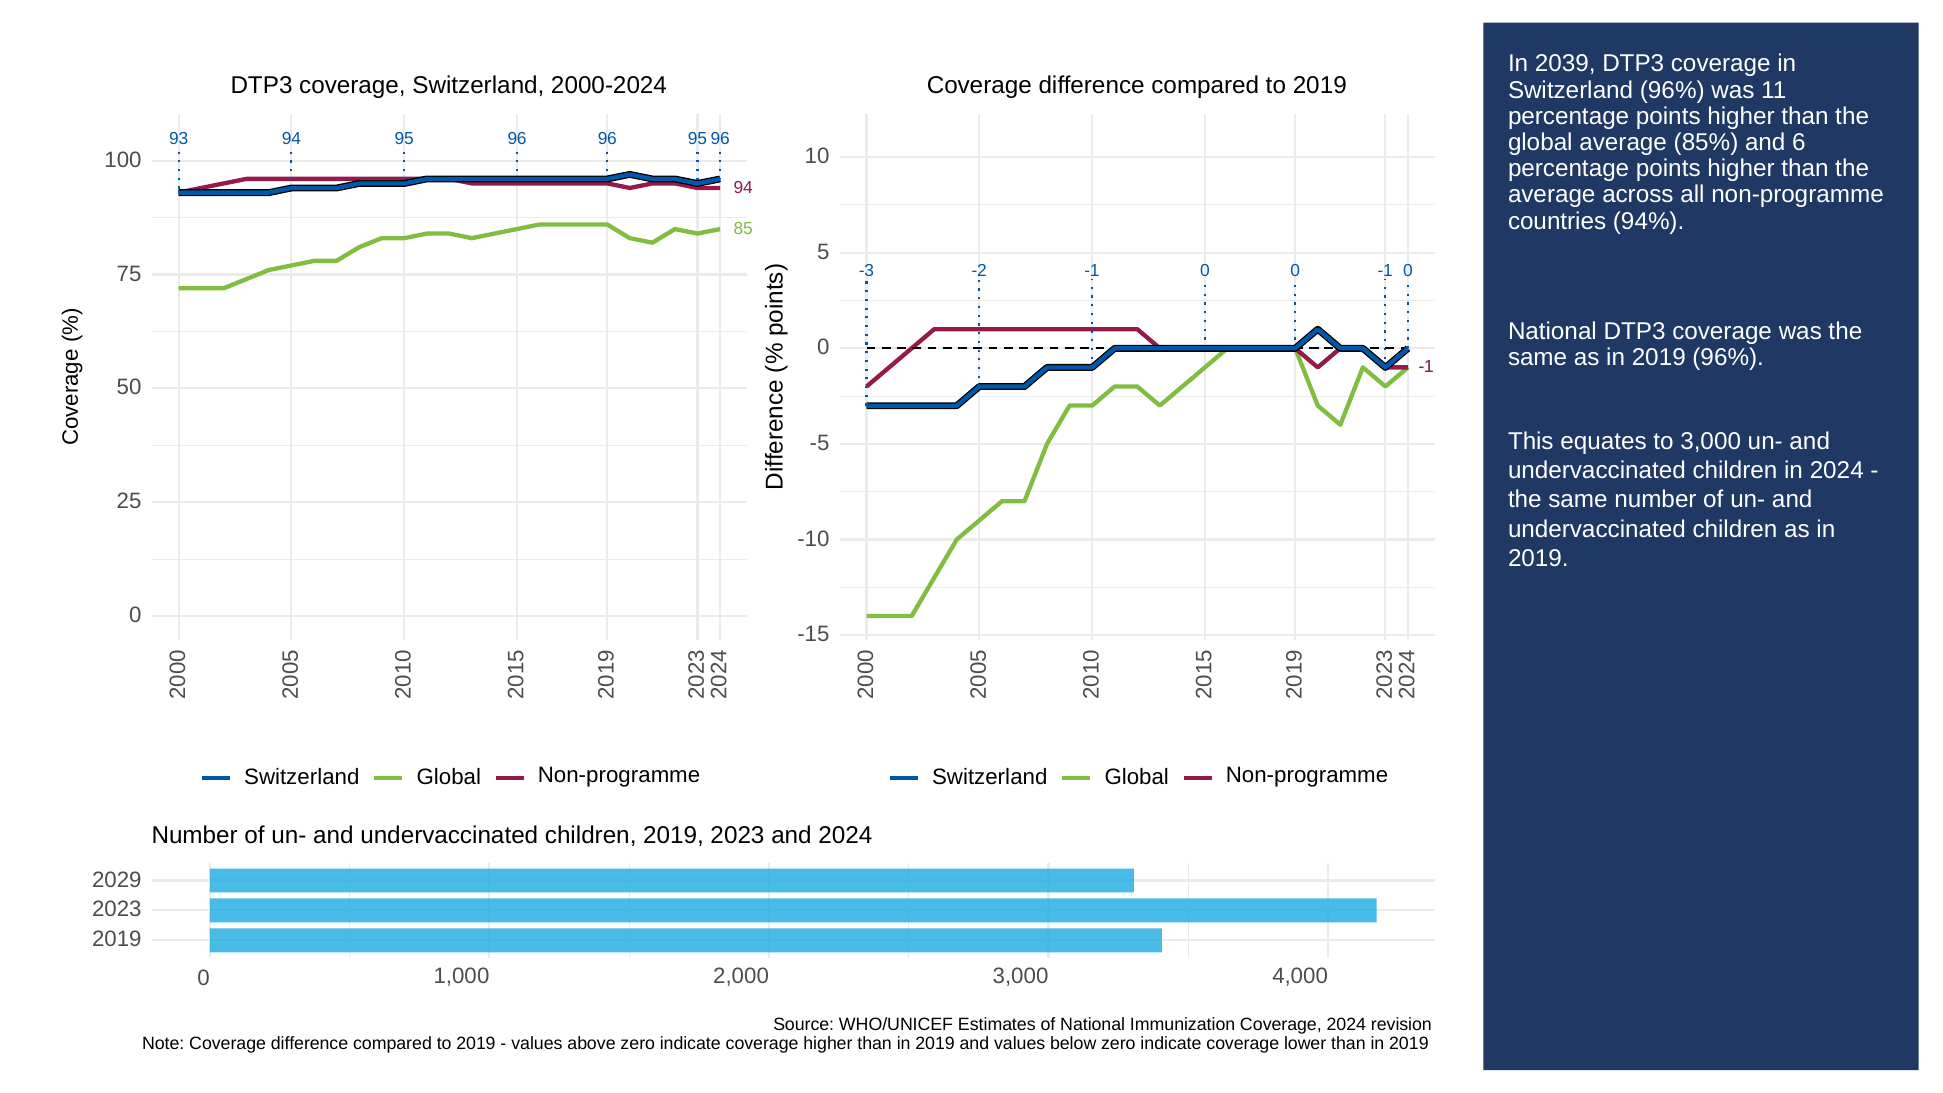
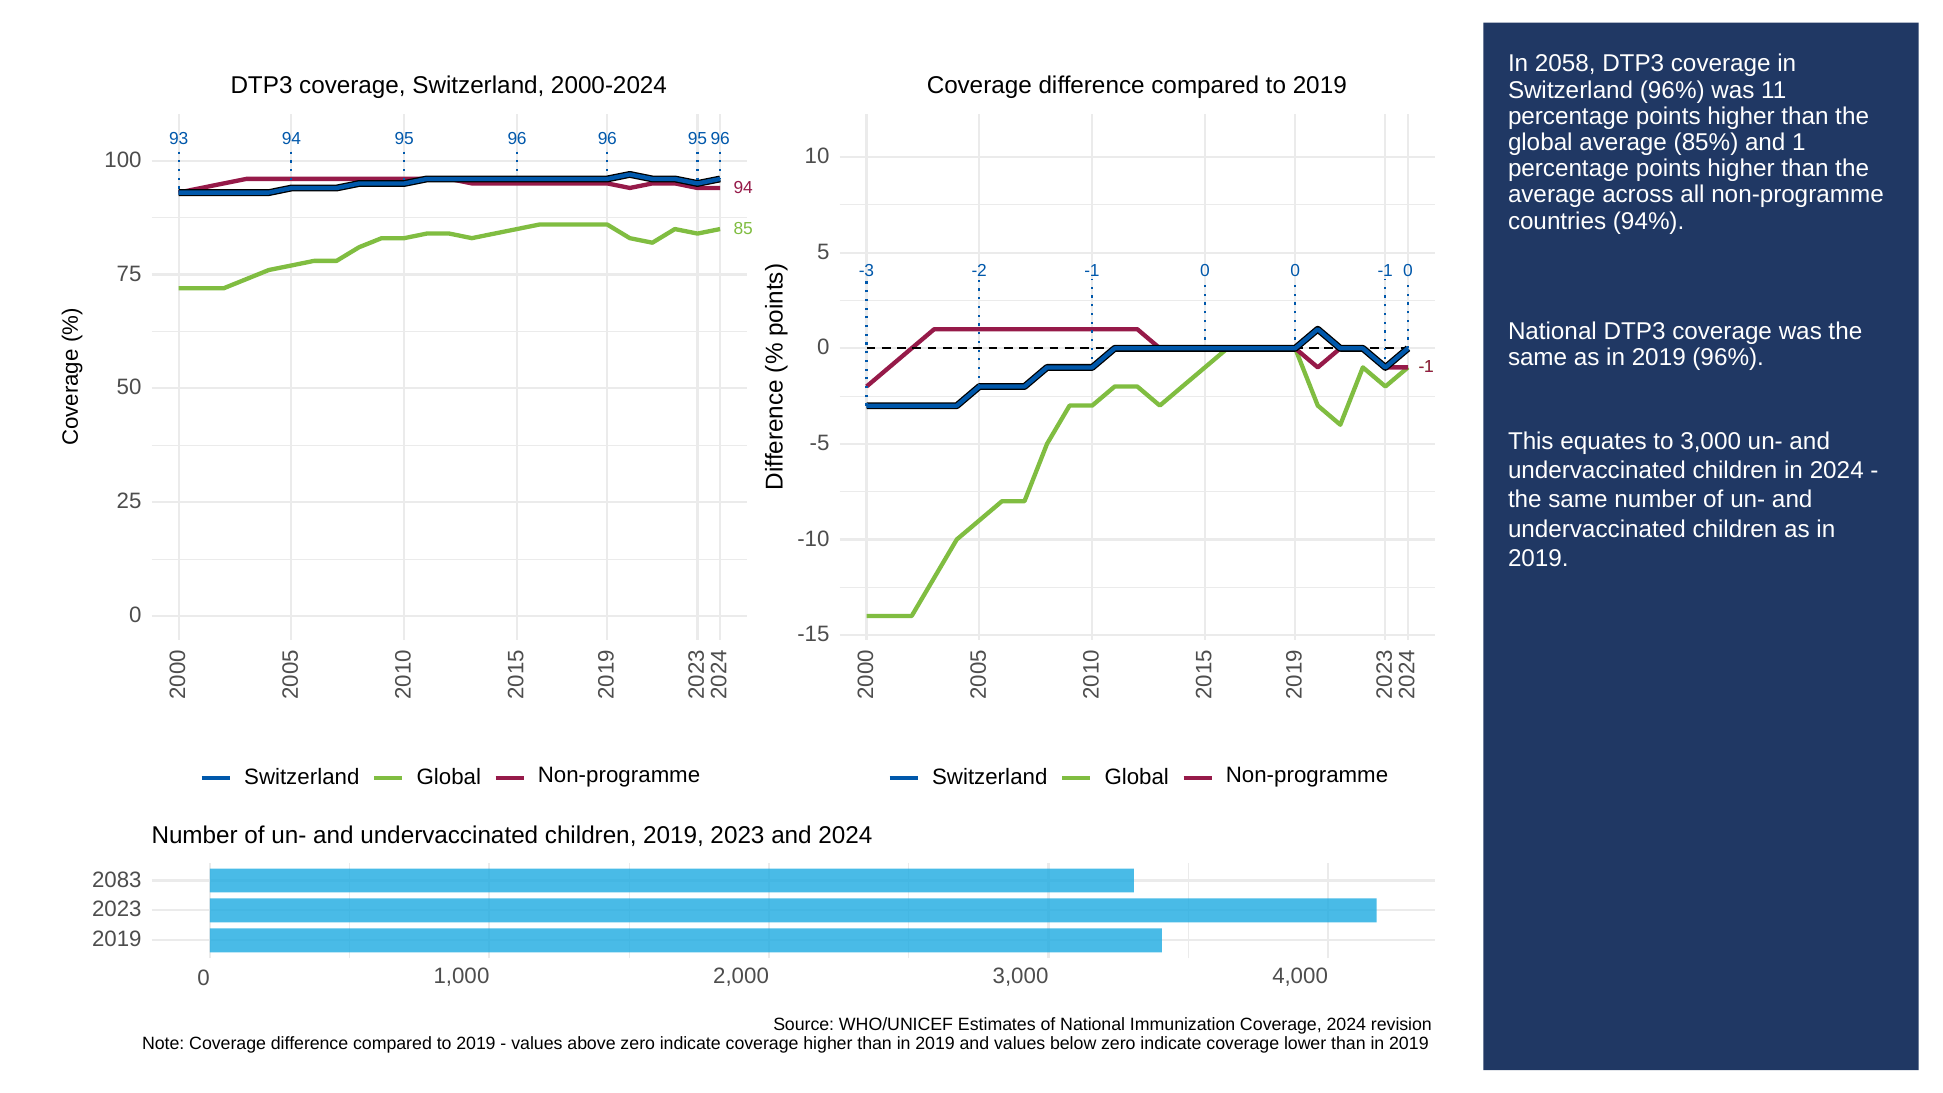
2039: 2039 -> 2058
and 6: 6 -> 1
2029: 2029 -> 2083
